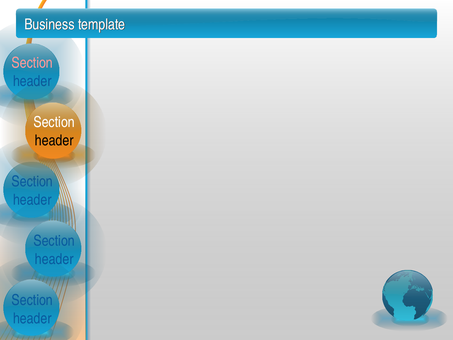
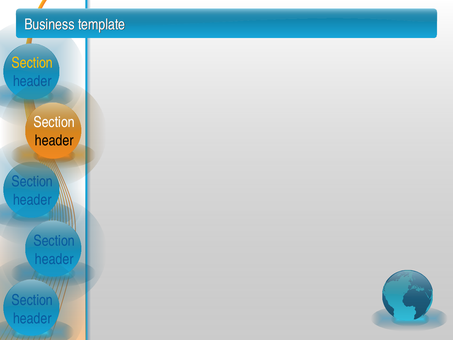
Section at (32, 63) colour: pink -> yellow
